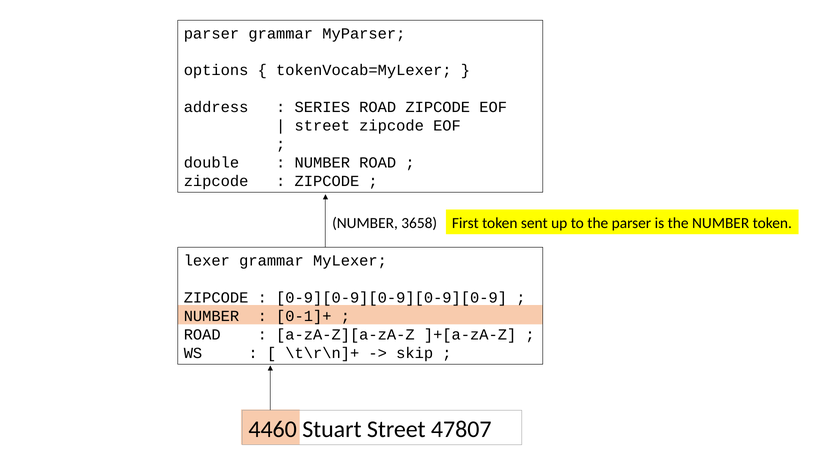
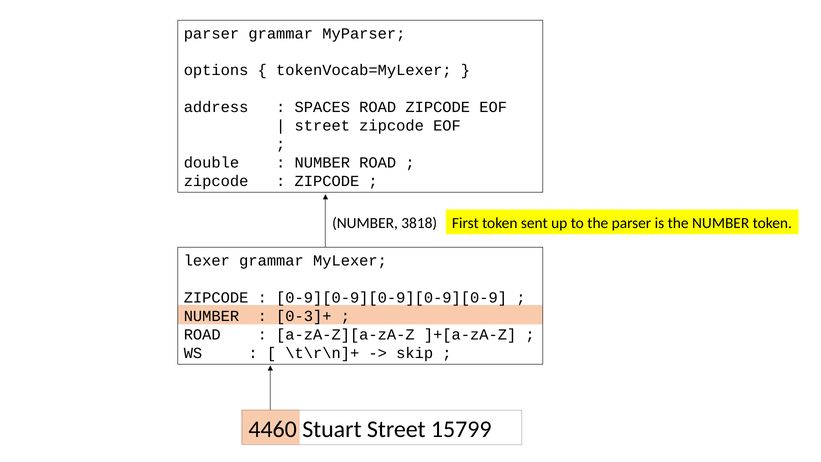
SERIES: SERIES -> SPACES
3658: 3658 -> 3818
0-1]+: 0-1]+ -> 0-3]+
47807: 47807 -> 15799
